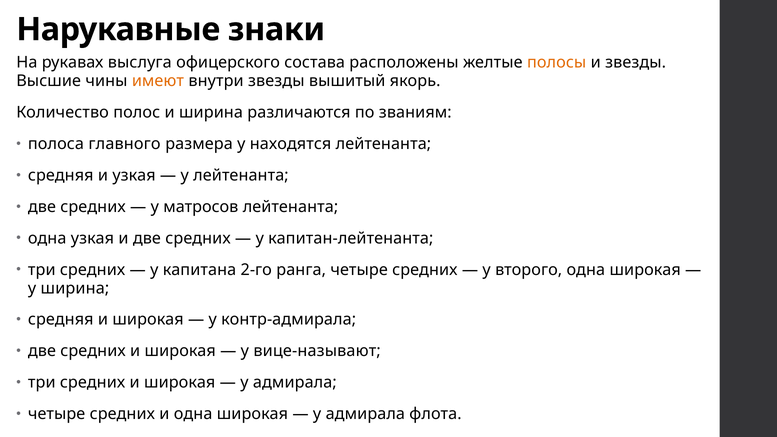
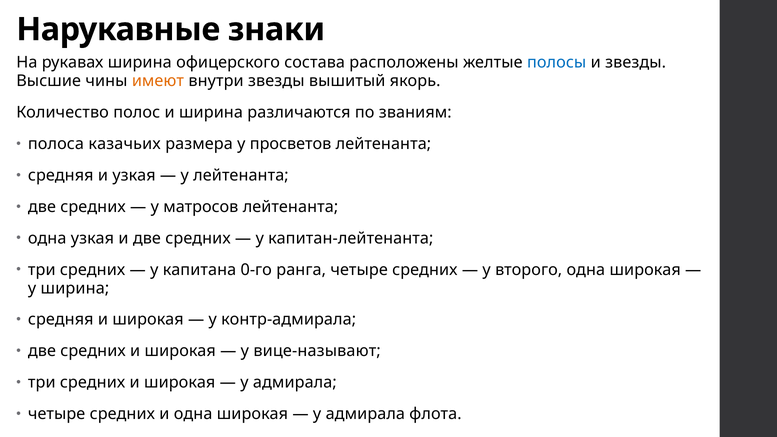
рукавах выслуга: выслуга -> ширина
полосы colour: orange -> blue
главного: главного -> казачьих
находятся: находятся -> просветов
2-го: 2-го -> 0-го
